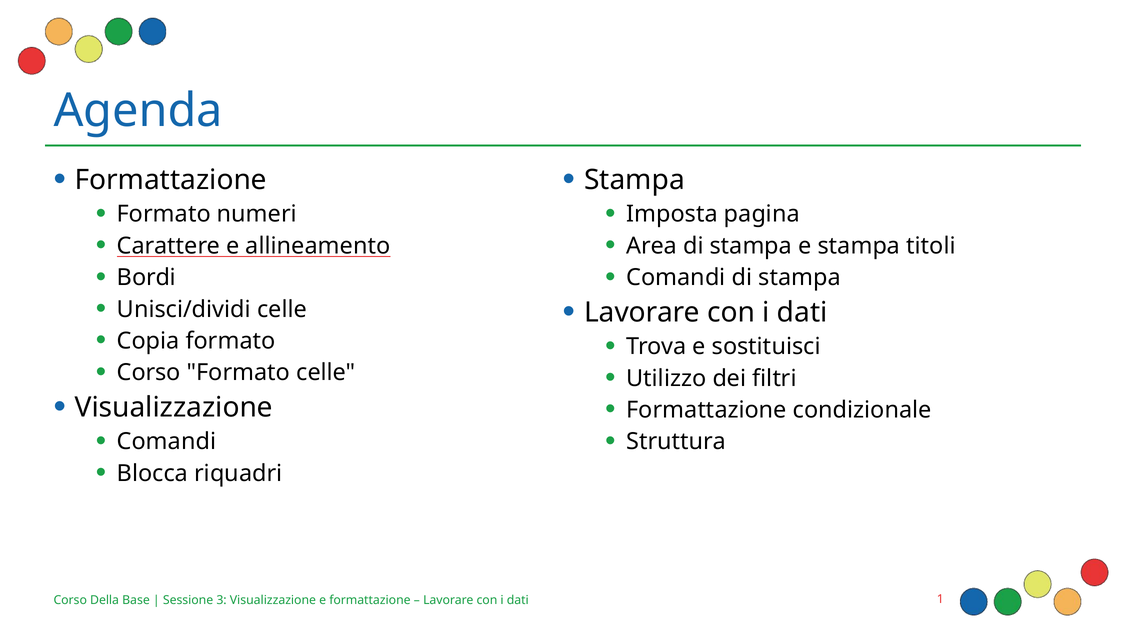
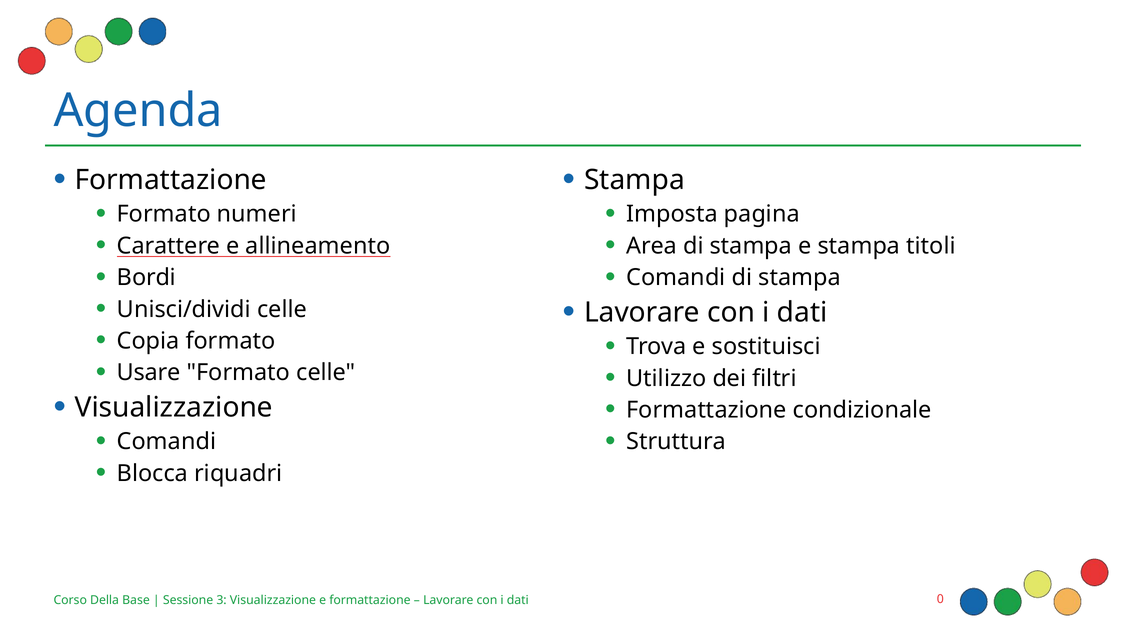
Corso at (149, 373): Corso -> Usare
1: 1 -> 0
